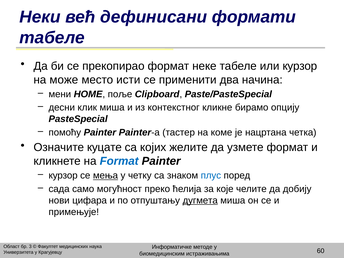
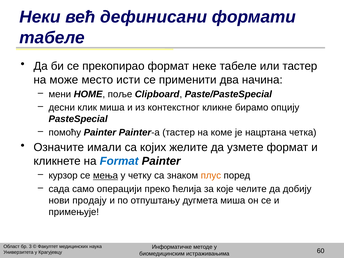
или курзор: курзор -> тастер
куцате: куцате -> имали
плус colour: blue -> orange
могућност: могућност -> операцији
цифара: цифара -> продају
дугмета underline: present -> none
